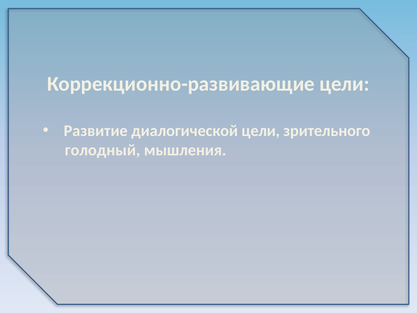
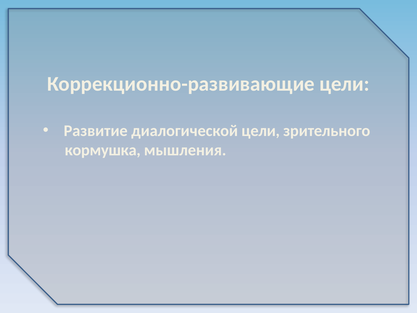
голодный: голодный -> кормушка
